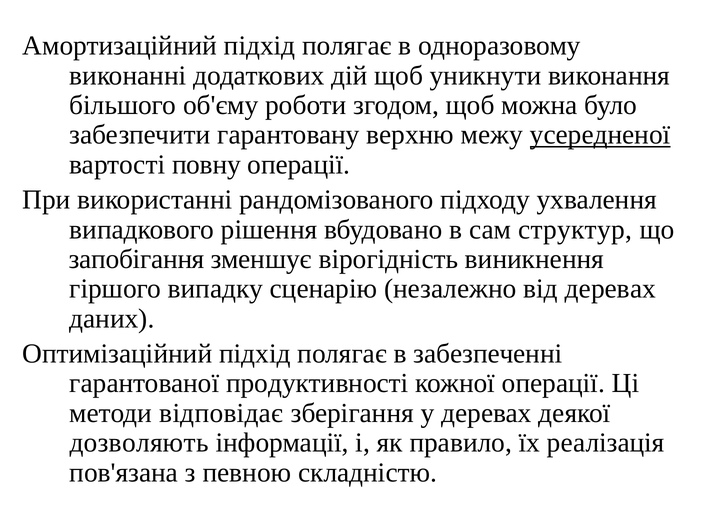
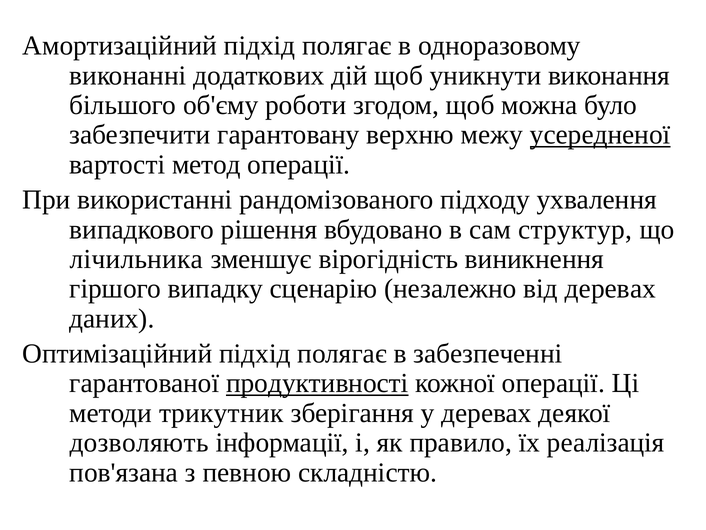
повну: повну -> метод
запобігання: запобігання -> лічильника
продуктивності underline: none -> present
відповідає: відповідає -> трикутник
